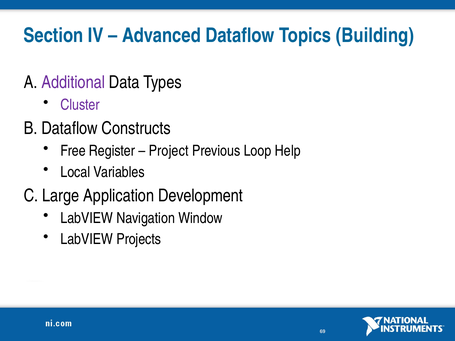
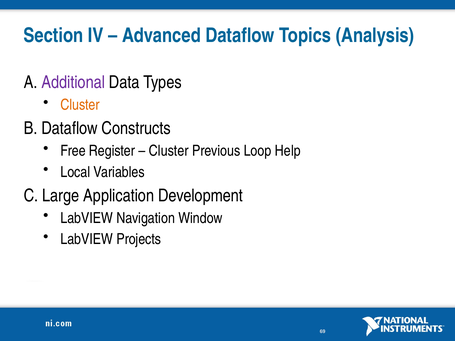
Building: Building -> Analysis
Cluster at (80, 105) colour: purple -> orange
Project at (169, 151): Project -> Cluster
